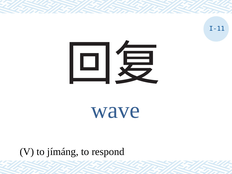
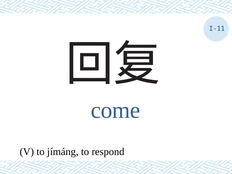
wave: wave -> come
